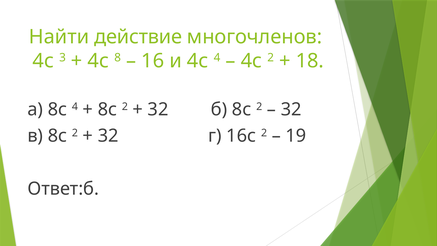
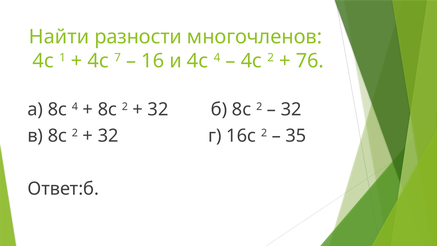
действие: действие -> разности
3: 3 -> 1
8: 8 -> 7
18: 18 -> 76
19: 19 -> 35
